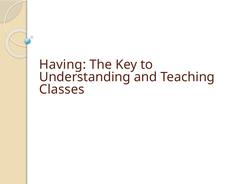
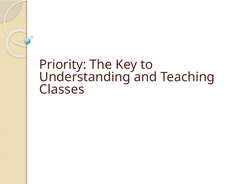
Having: Having -> Priority
